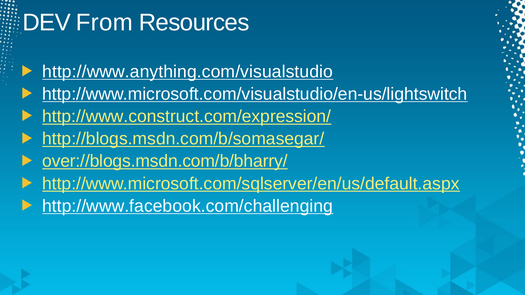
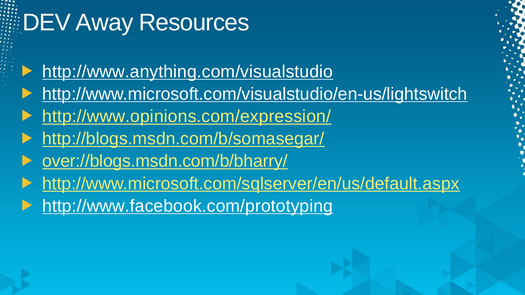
From: From -> Away
http://www.construct.com/expression/: http://www.construct.com/expression/ -> http://www.opinions.com/expression/
http://www.facebook.com/challenging: http://www.facebook.com/challenging -> http://www.facebook.com/prototyping
